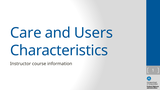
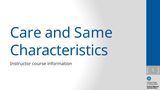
Users: Users -> Same
